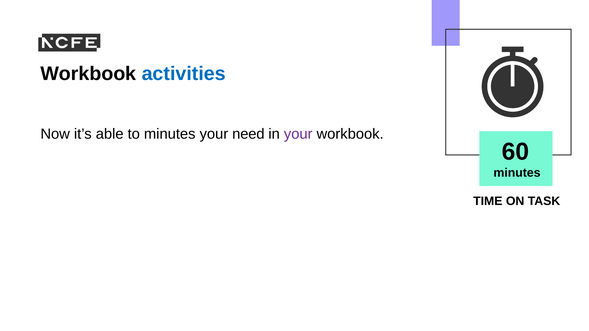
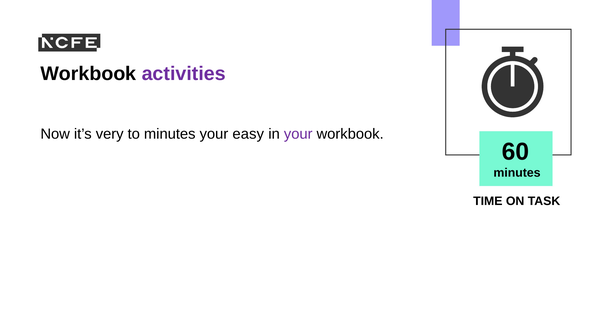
activities colour: blue -> purple
able: able -> very
need: need -> easy
